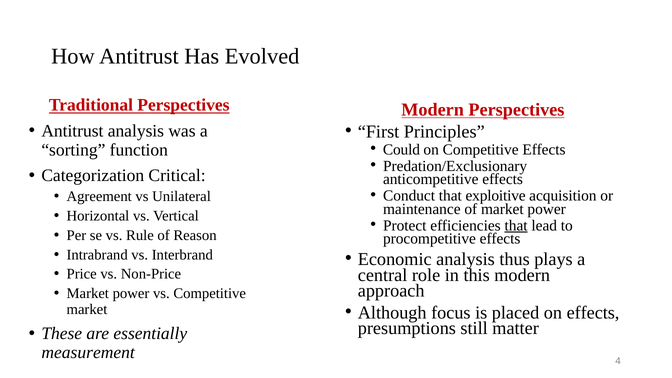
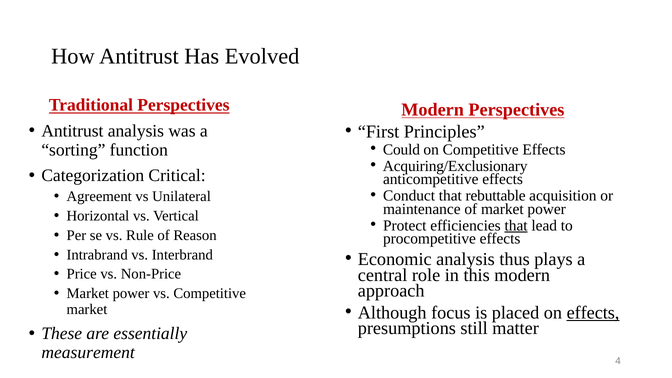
Predation/Exclusionary: Predation/Exclusionary -> Acquiring/Exclusionary
exploitive: exploitive -> rebuttable
effects at (593, 313) underline: none -> present
